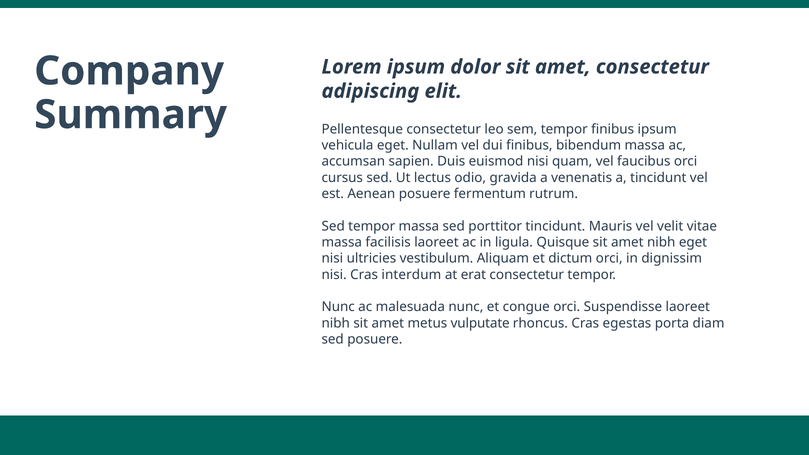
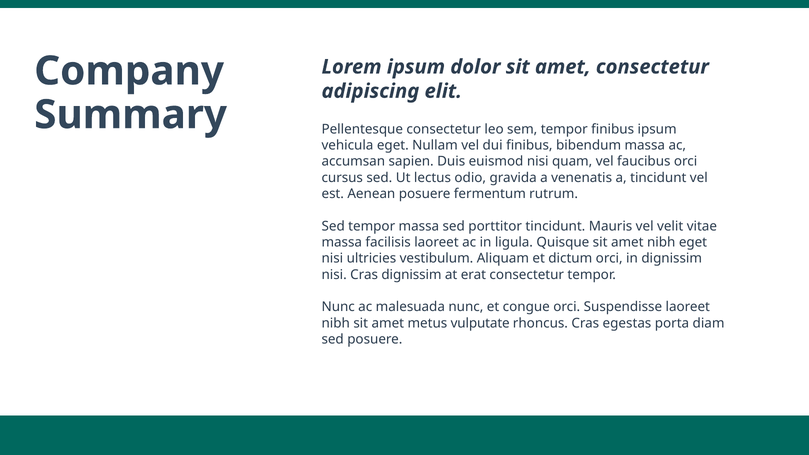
Cras interdum: interdum -> dignissim
